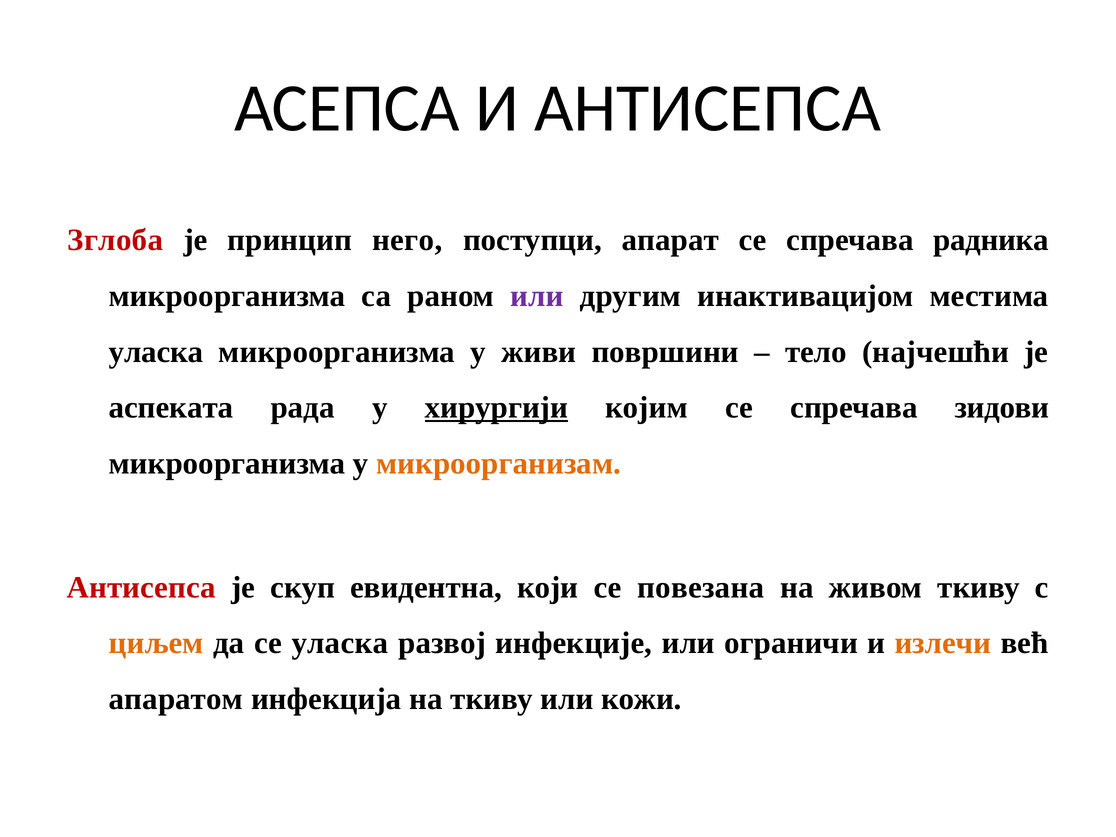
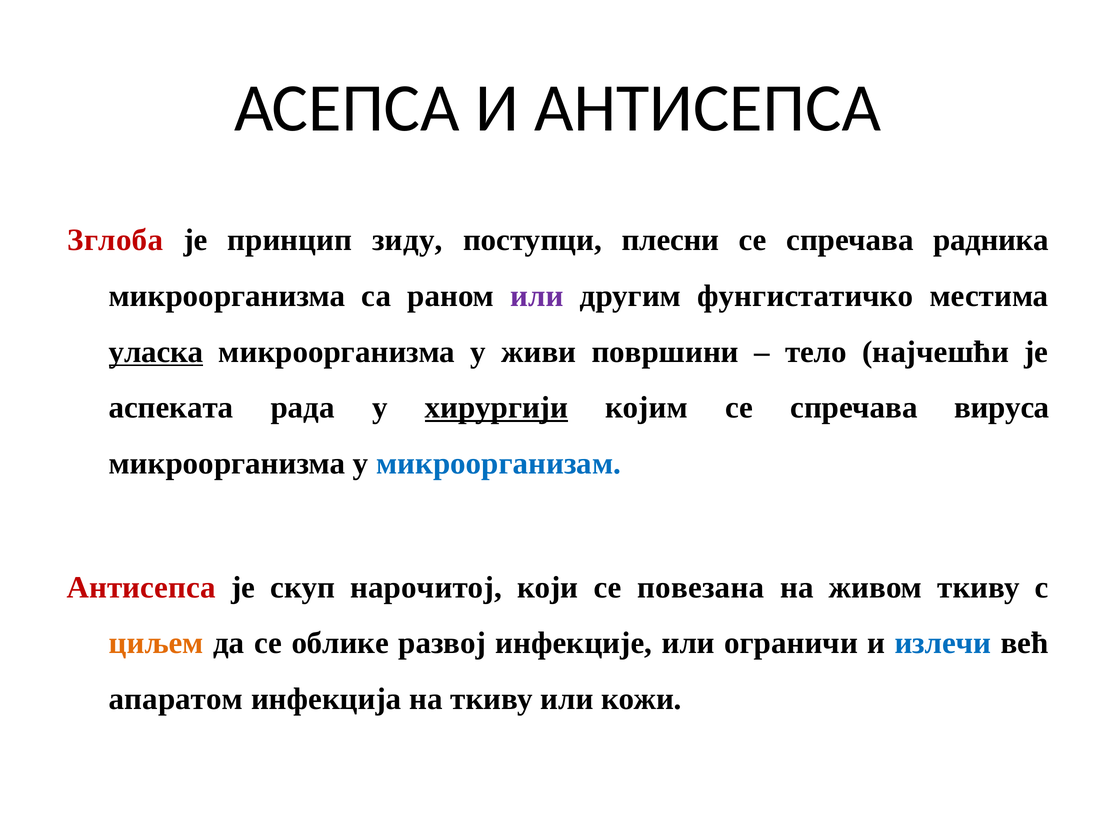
него: него -> зиду
апарат: апарат -> плесни
инактивацијом: инактивацијом -> фунгистатичко
уласка at (156, 352) underline: none -> present
зидови: зидови -> вируса
микроорганизам colour: orange -> blue
евидентна: евидентна -> нарочитој
се уласка: уласка -> облике
излечи colour: orange -> blue
